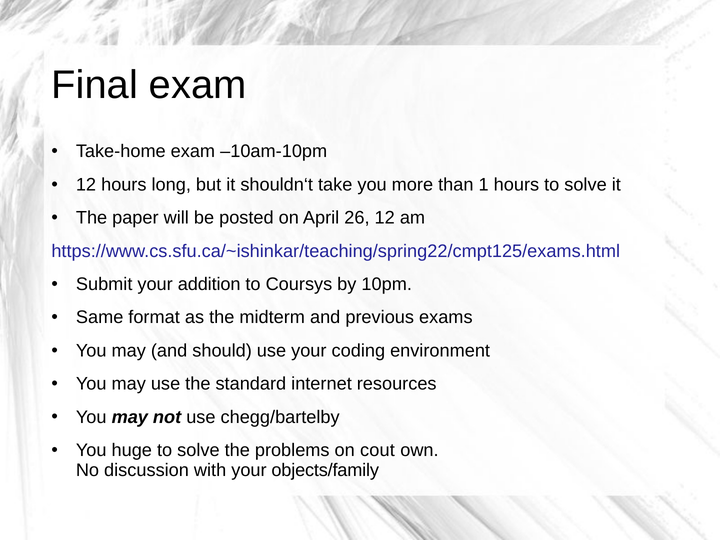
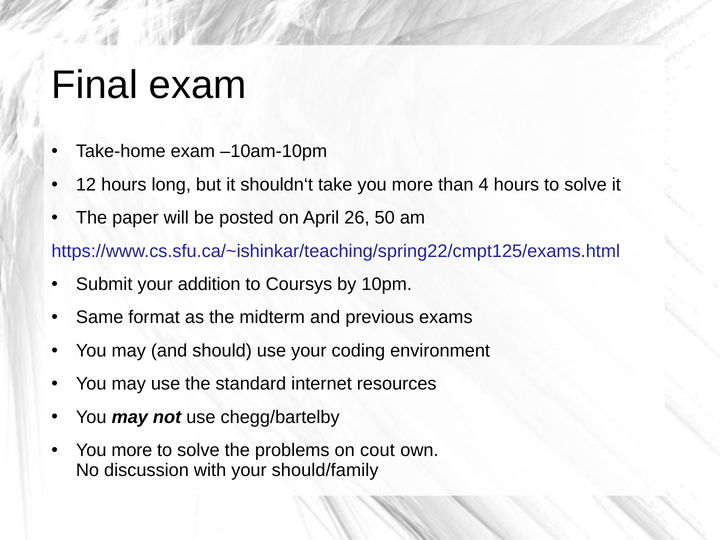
1: 1 -> 4
26 12: 12 -> 50
huge at (132, 450): huge -> more
objects/family: objects/family -> should/family
